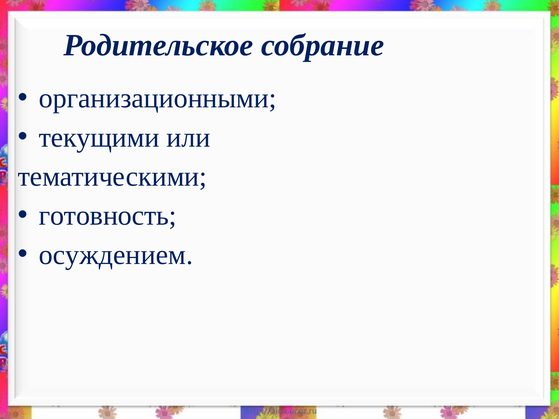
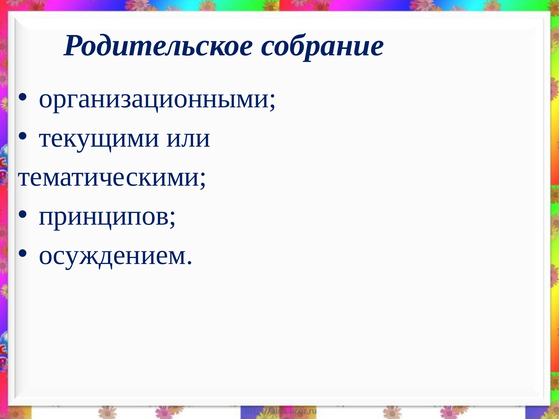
готовность: готовность -> принципов
